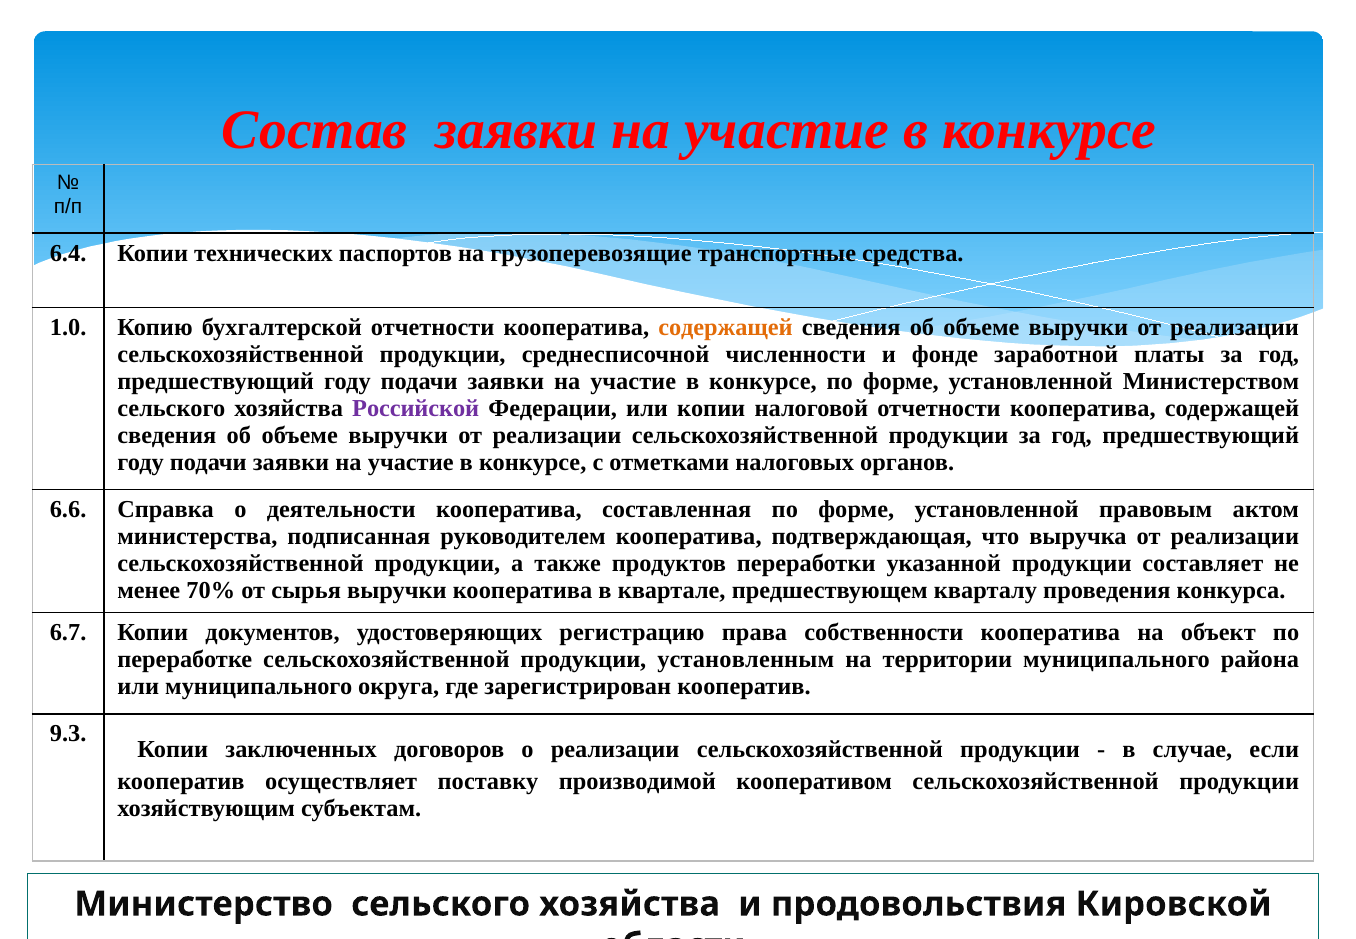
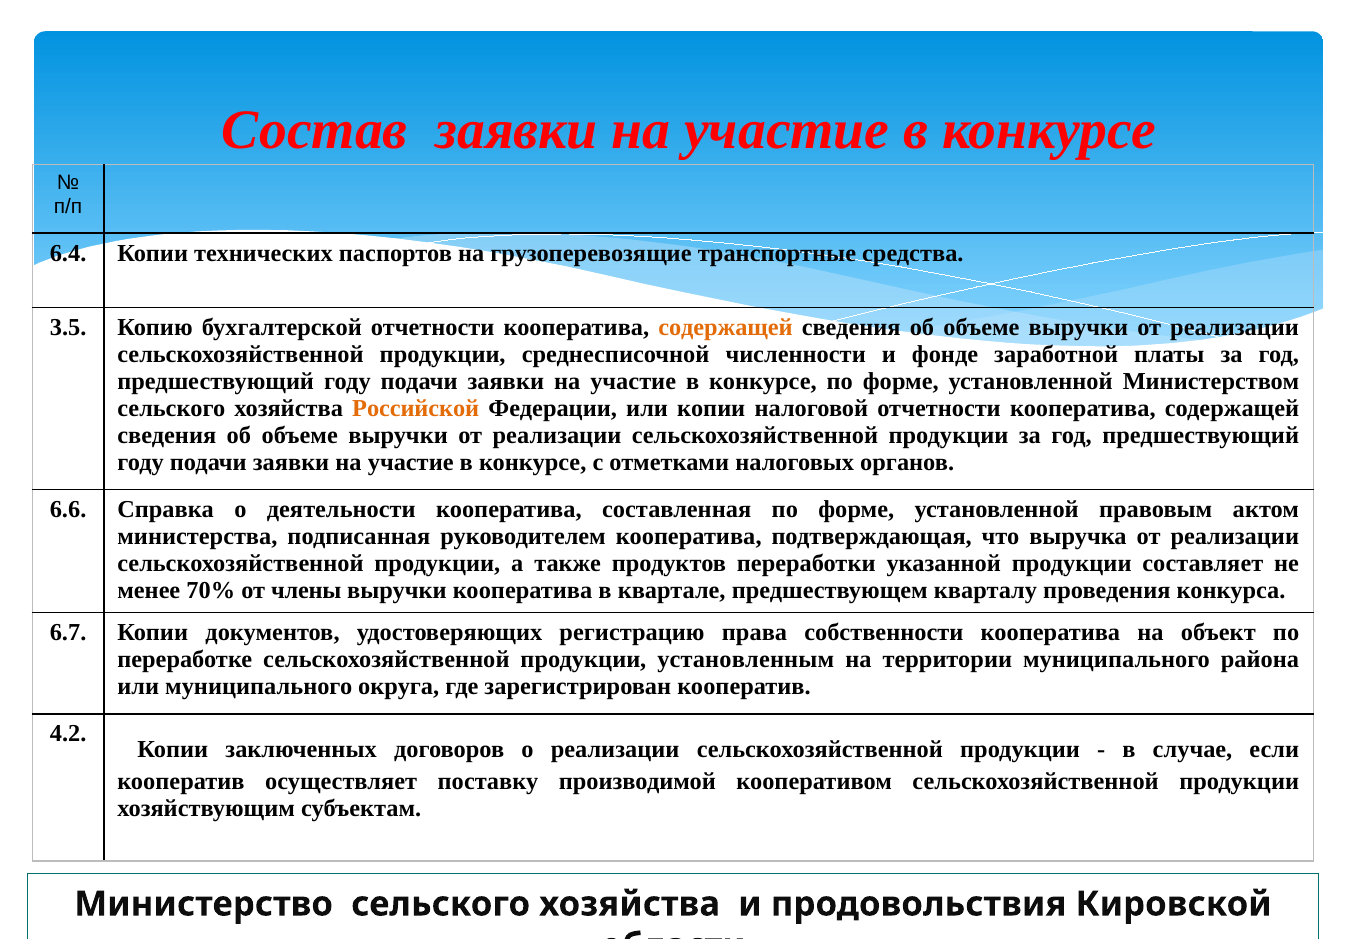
1.0: 1.0 -> 3.5
Российской colour: purple -> orange
сырья: сырья -> члены
9.3: 9.3 -> 4.2
